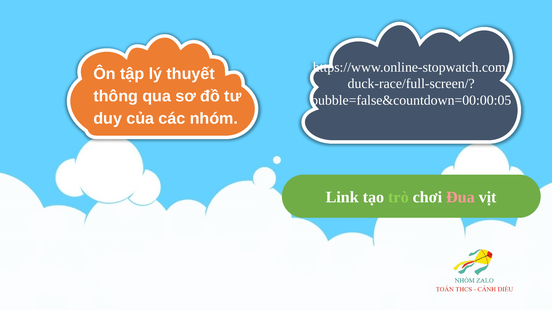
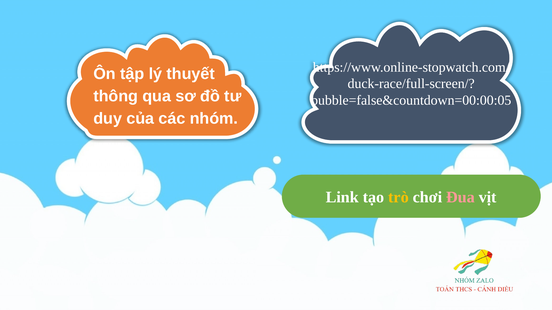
trò colour: light green -> yellow
